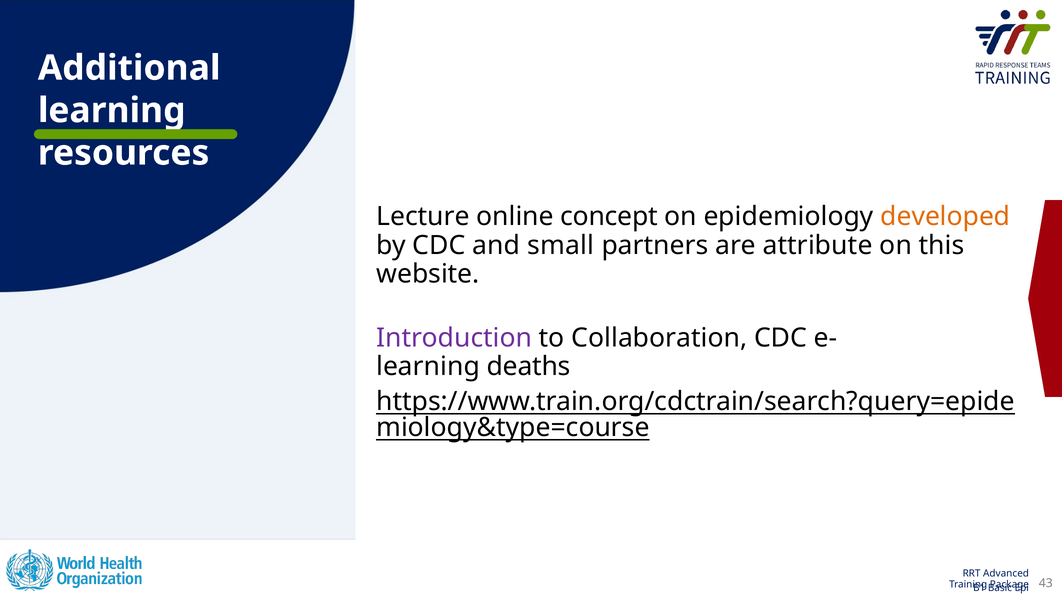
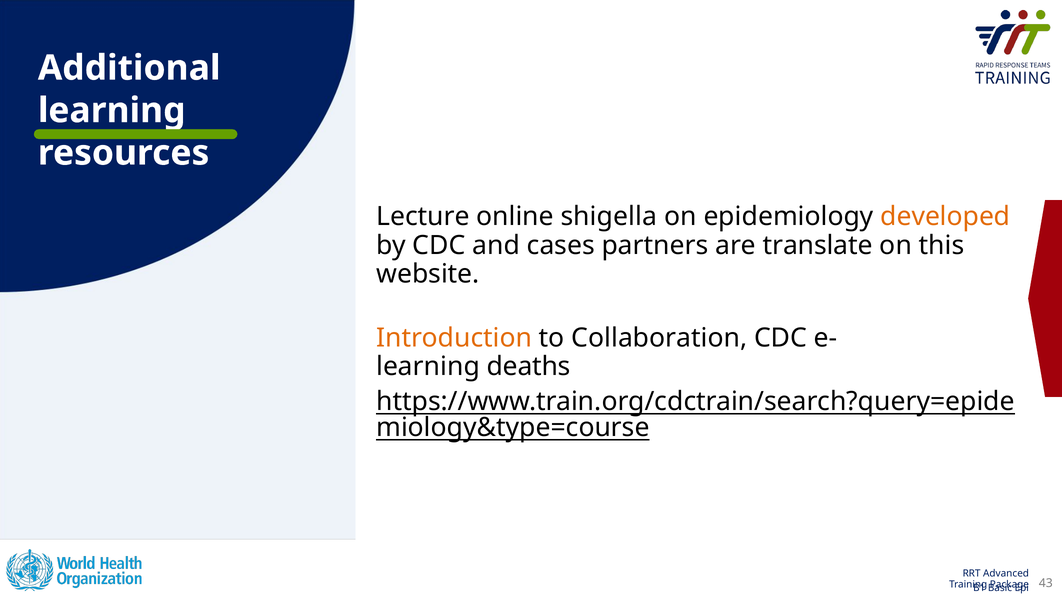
concept: concept -> shigella
small: small -> cases
attribute: attribute -> translate
Introduction colour: purple -> orange
